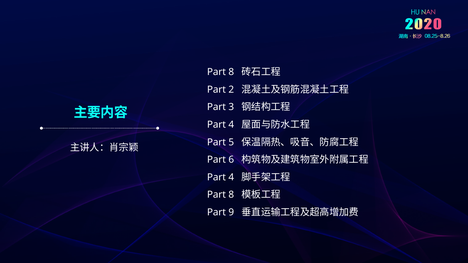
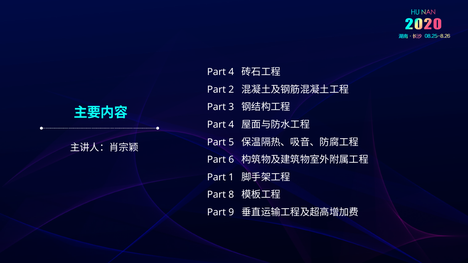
8 at (231, 72): 8 -> 4
4 at (231, 177): 4 -> 1
